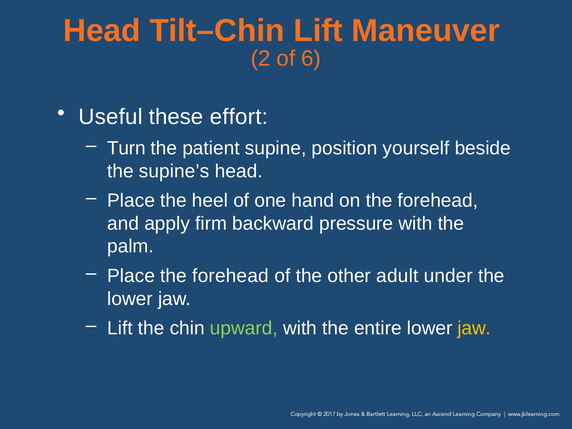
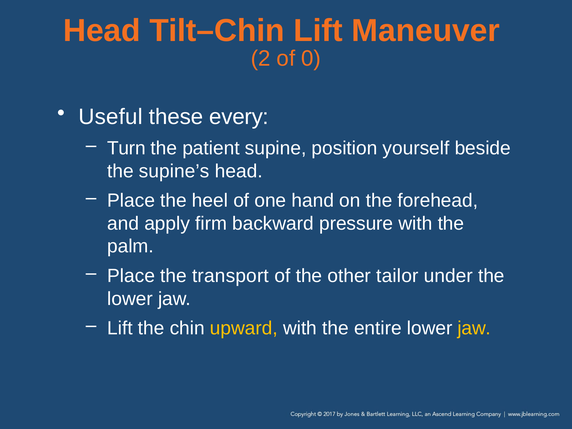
6: 6 -> 0
effort: effort -> every
Place the forehead: forehead -> transport
adult: adult -> tailor
upward colour: light green -> yellow
